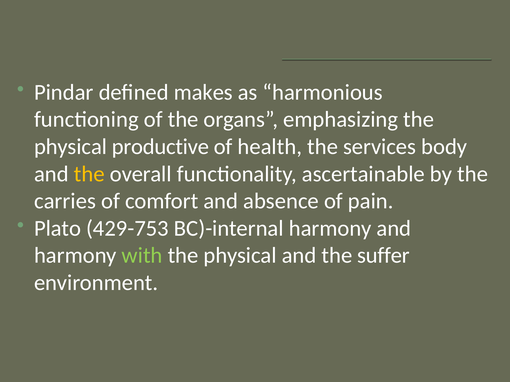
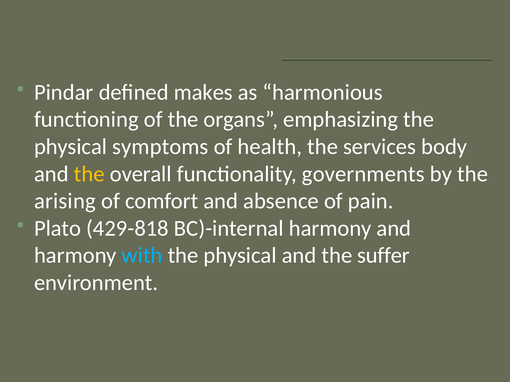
productive: productive -> symptoms
ascertainable: ascertainable -> governments
carries: carries -> arising
429-753: 429-753 -> 429-818
with colour: light green -> light blue
